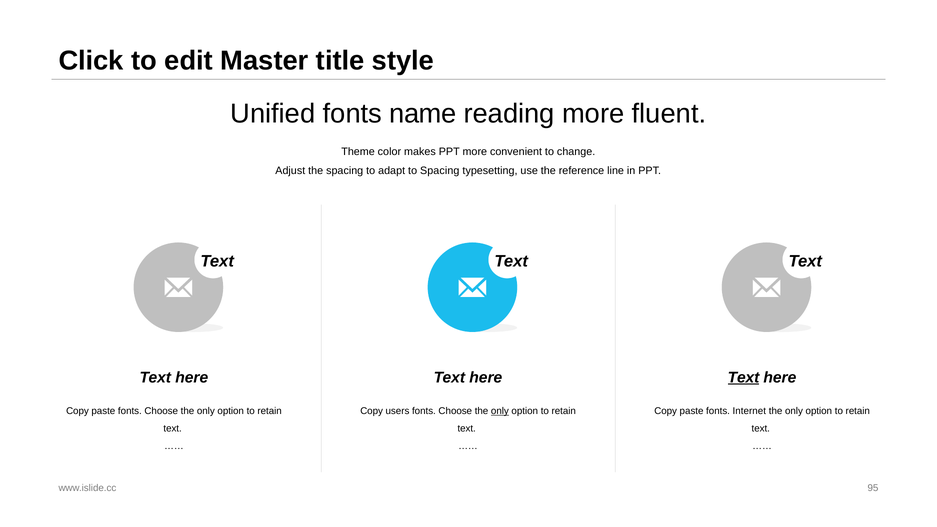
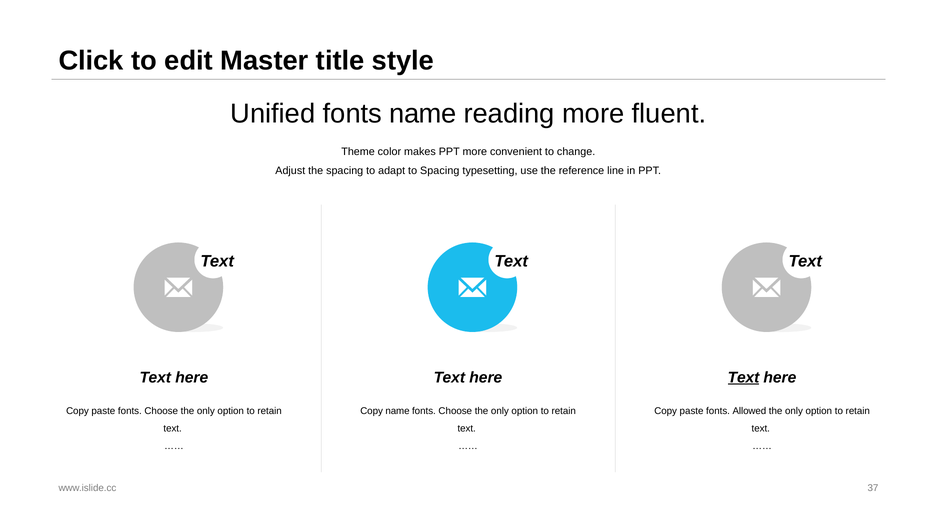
Copy users: users -> name
only at (500, 411) underline: present -> none
Internet: Internet -> Allowed
95: 95 -> 37
